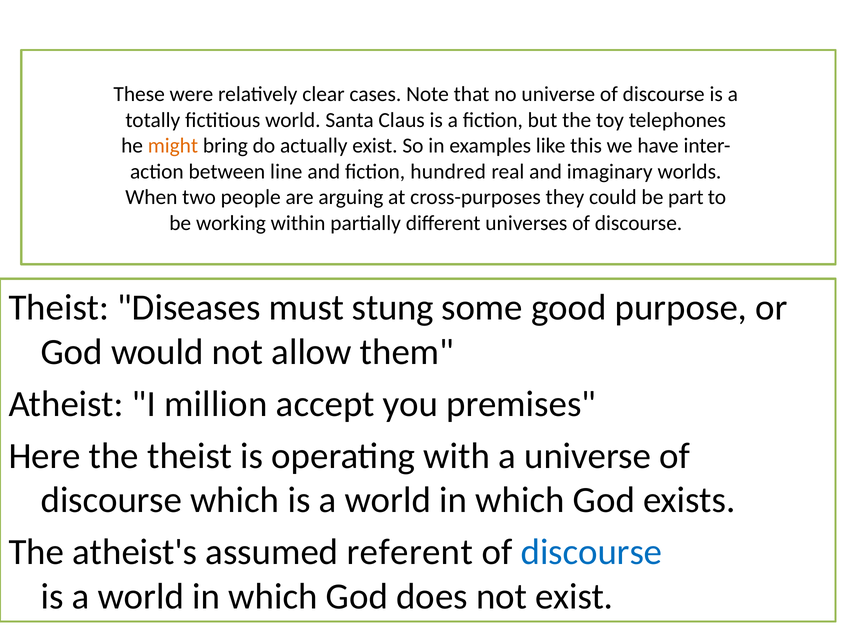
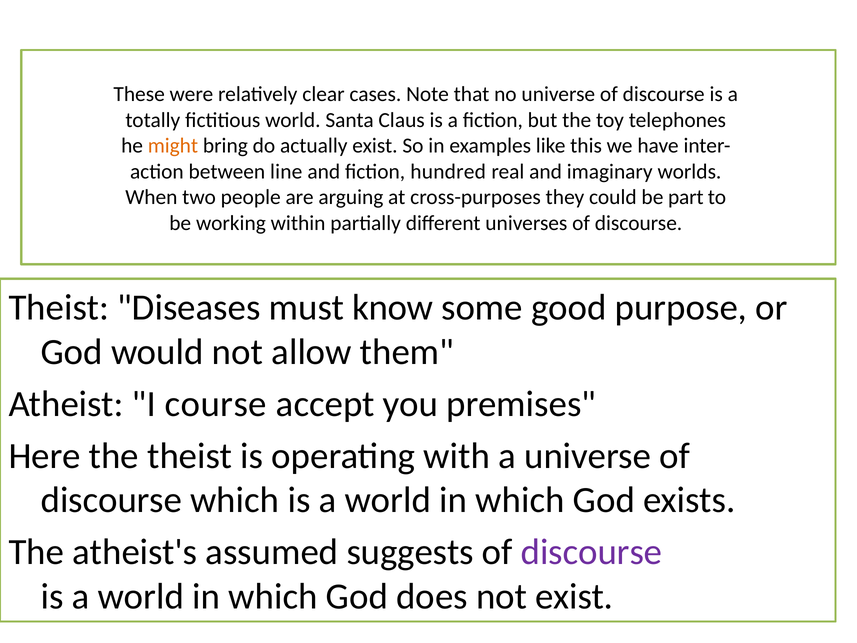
stung: stung -> know
million: million -> course
referent: referent -> suggests
discourse at (591, 552) colour: blue -> purple
